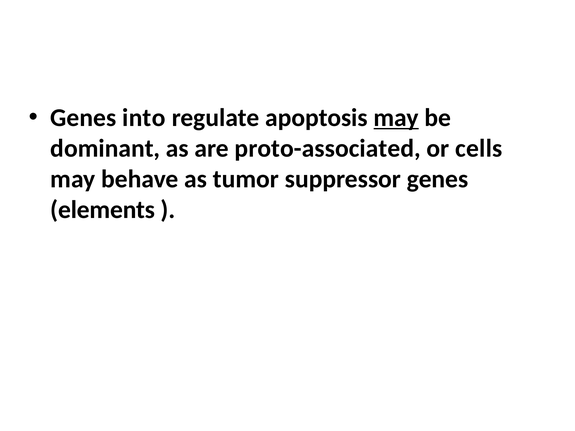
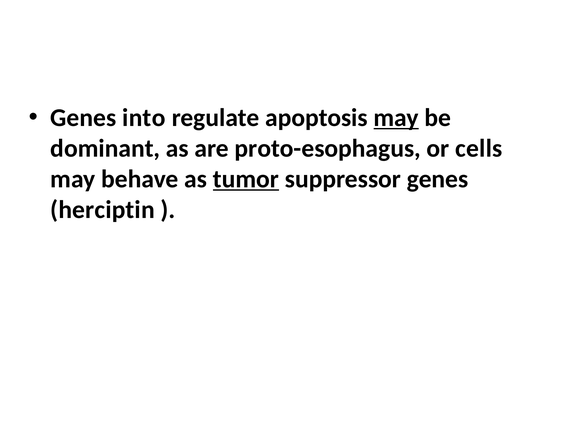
proto-associated: proto-associated -> proto-esophagus
tumor underline: none -> present
elements: elements -> herciptin
